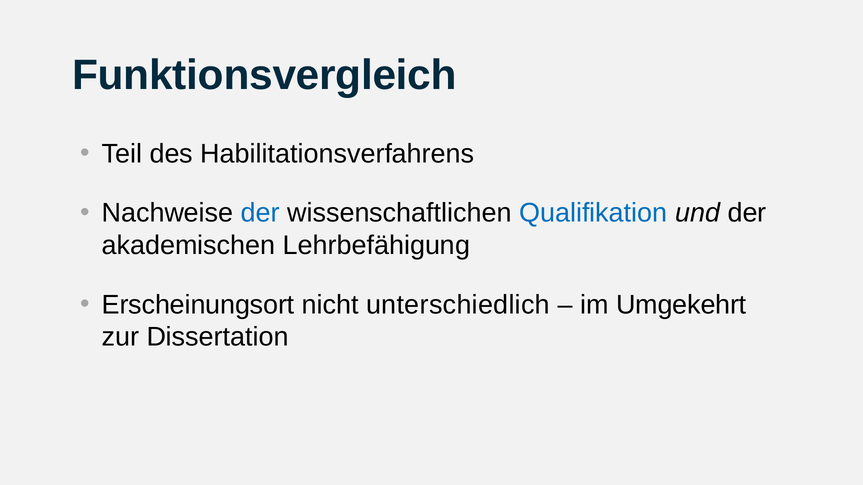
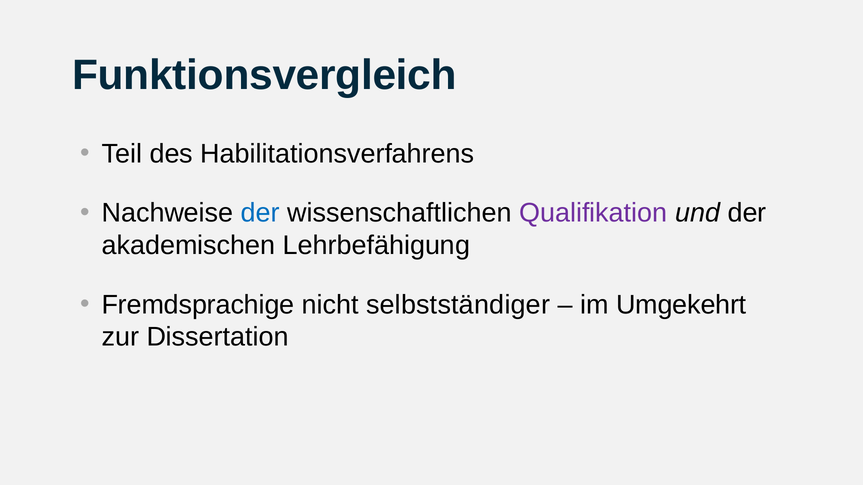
Qualifikation colour: blue -> purple
Erscheinungsort: Erscheinungsort -> Fremdsprachige
unterschiedlich: unterschiedlich -> selbstständiger
